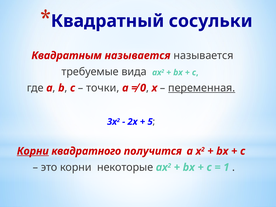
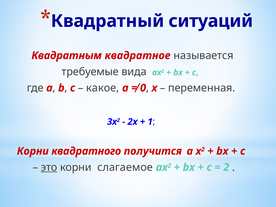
сосульки: сосульки -> ситуаций
Квадратным называется: называется -> квадратное
точки: точки -> какое
переменная underline: present -> none
5: 5 -> 1
Корни at (33, 151) underline: present -> none
это underline: none -> present
некоторые: некоторые -> слагаемое
1 at (226, 167): 1 -> 2
